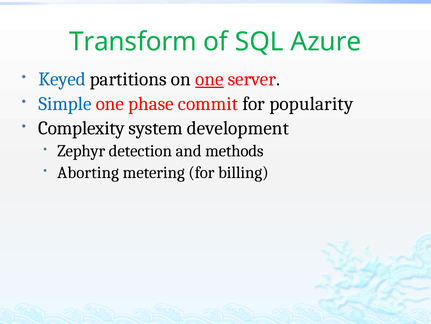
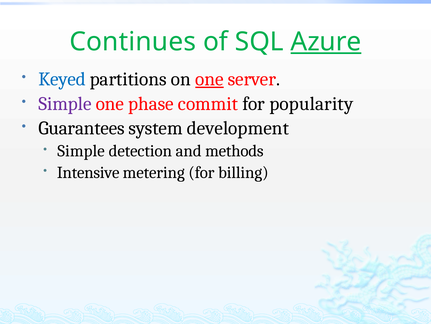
Transform: Transform -> Continues
Azure underline: none -> present
Simple at (65, 103) colour: blue -> purple
Complexity: Complexity -> Guarantees
Zephyr at (81, 151): Zephyr -> Simple
Aborting: Aborting -> Intensive
